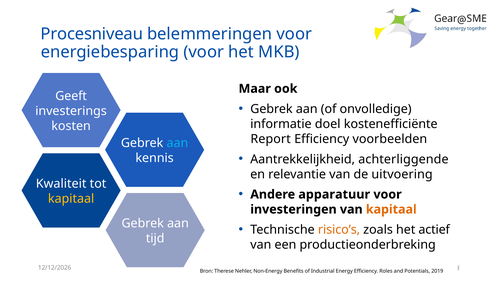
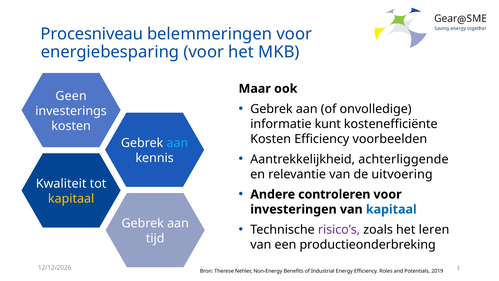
Geeft: Geeft -> Geen
doel: doel -> kunt
Report at (271, 139): Report -> Kosten
apparatuur: apparatuur -> controleren
kapitaal at (391, 209) colour: orange -> blue
risico’s colour: orange -> purple
actief: actief -> leren
